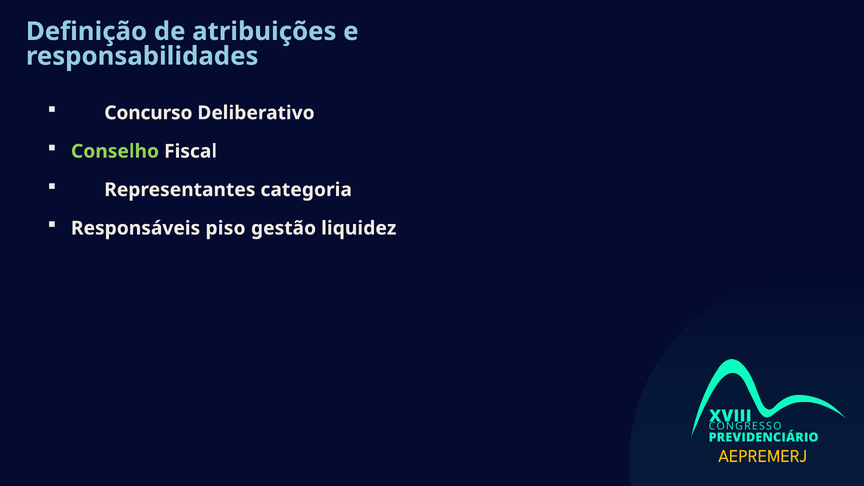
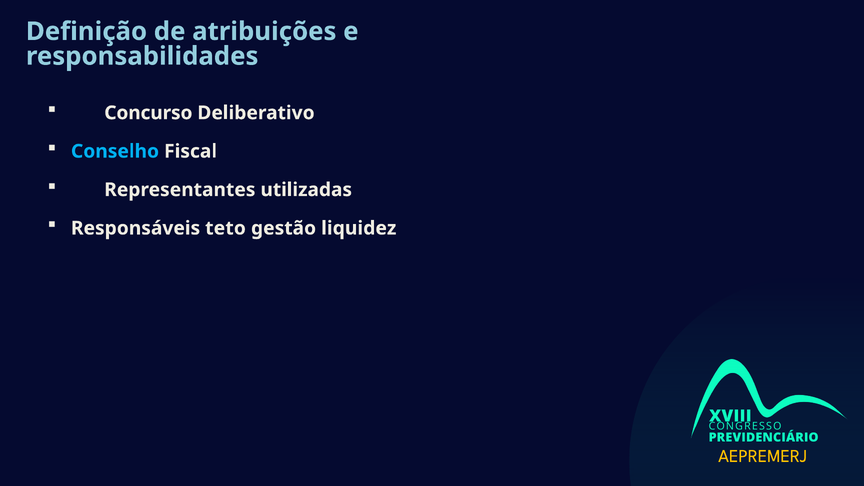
Conselho colour: light green -> light blue
categoria: categoria -> utilizadas
piso: piso -> teto
